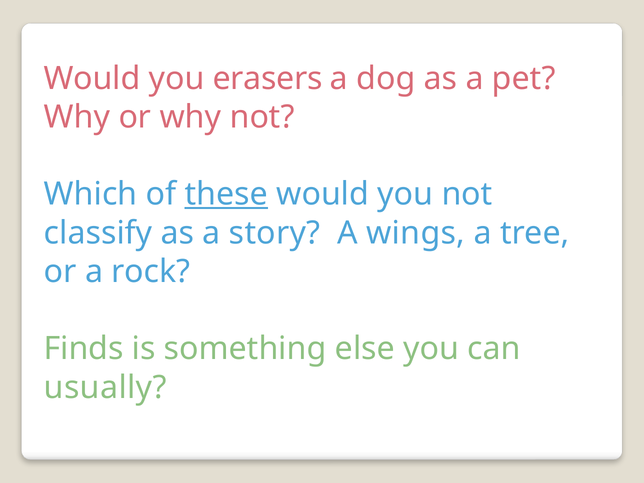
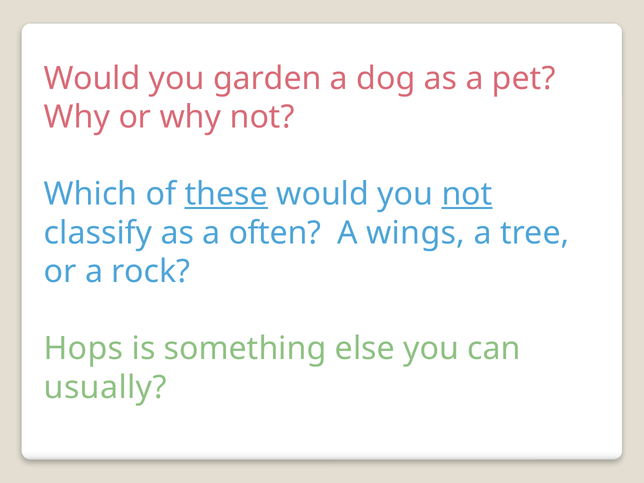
erasers: erasers -> garden
not at (467, 194) underline: none -> present
story: story -> often
Finds: Finds -> Hops
